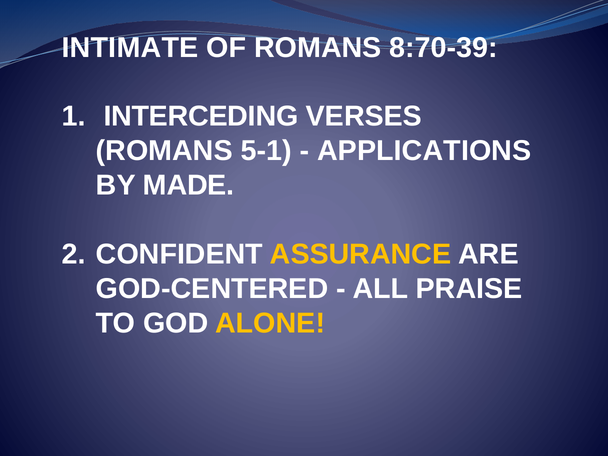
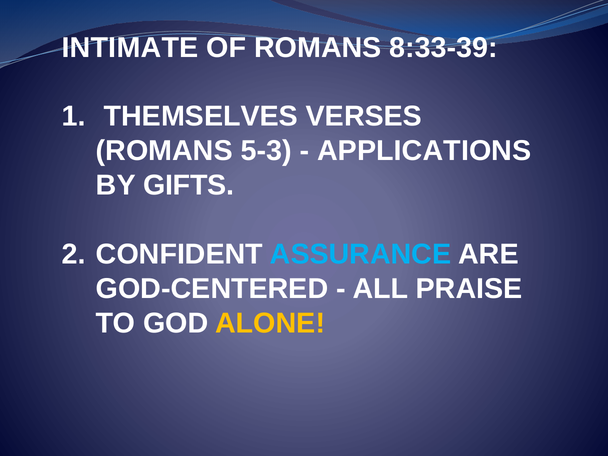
8:70-39: 8:70-39 -> 8:33-39
INTERCEDING: INTERCEDING -> THEMSELVES
5-1: 5-1 -> 5-3
MADE: MADE -> GIFTS
ASSURANCE colour: yellow -> light blue
